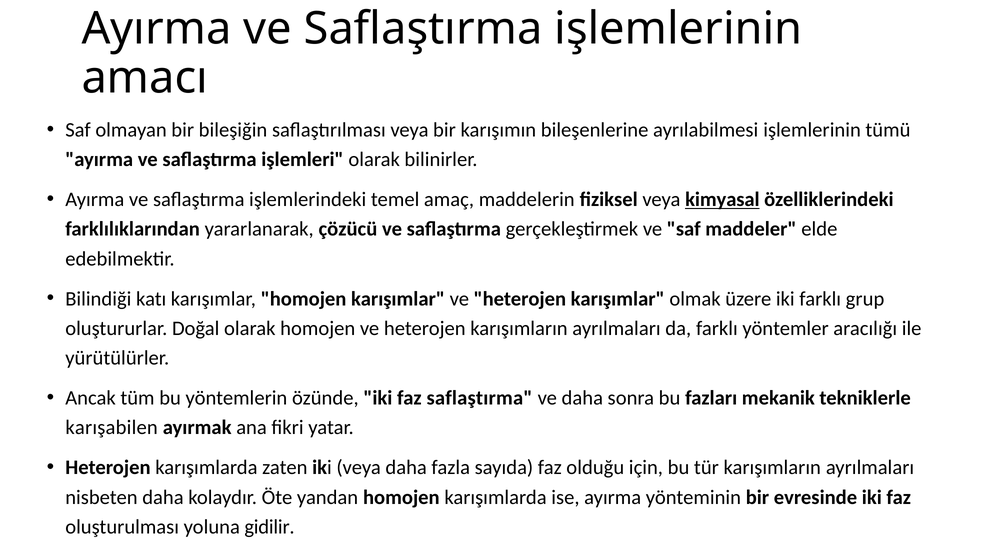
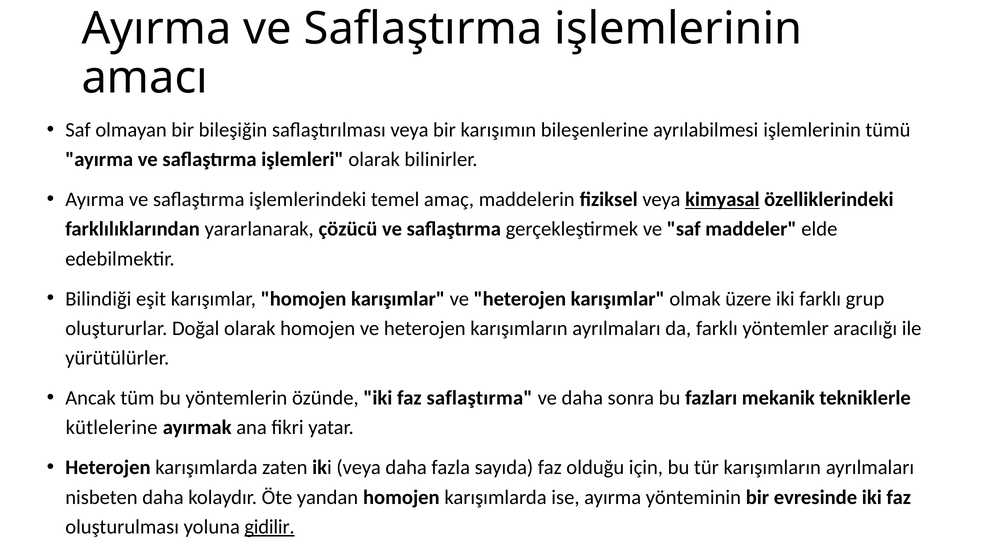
katı: katı -> eşit
karışabilen: karışabilen -> kütlelerine
gidilir underline: none -> present
